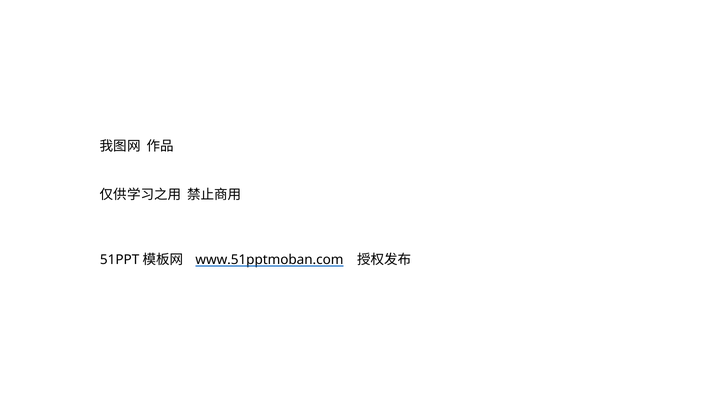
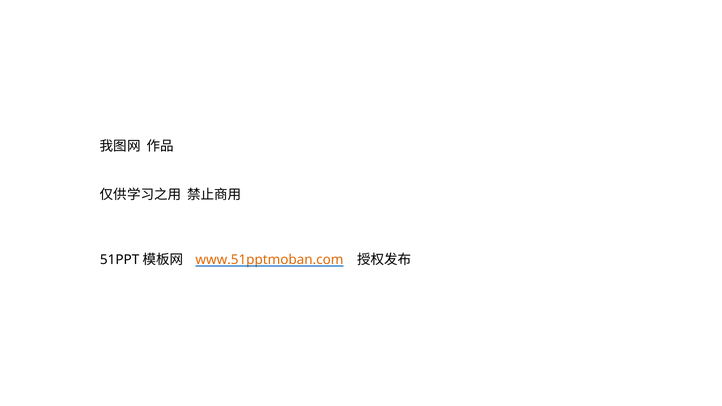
www.51pptmoban.com colour: black -> orange
